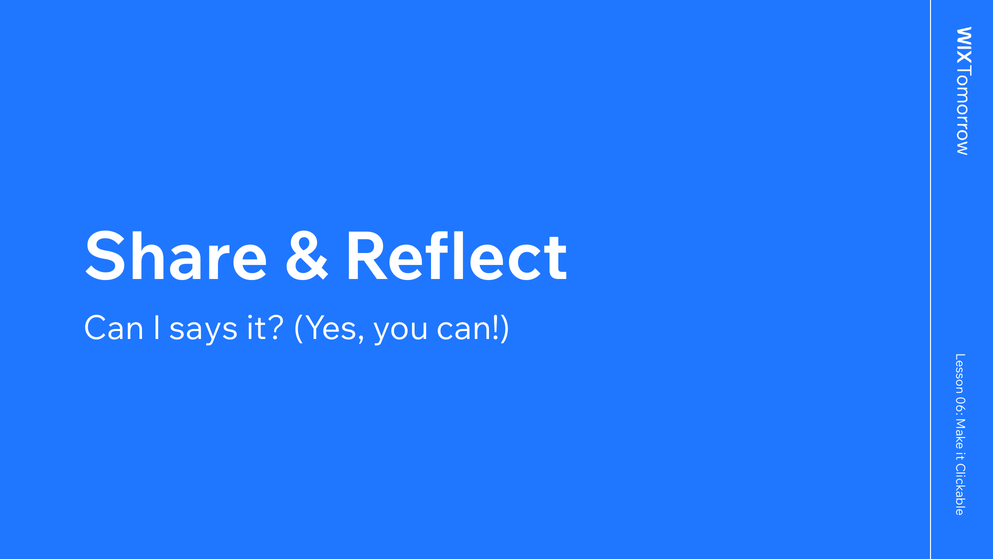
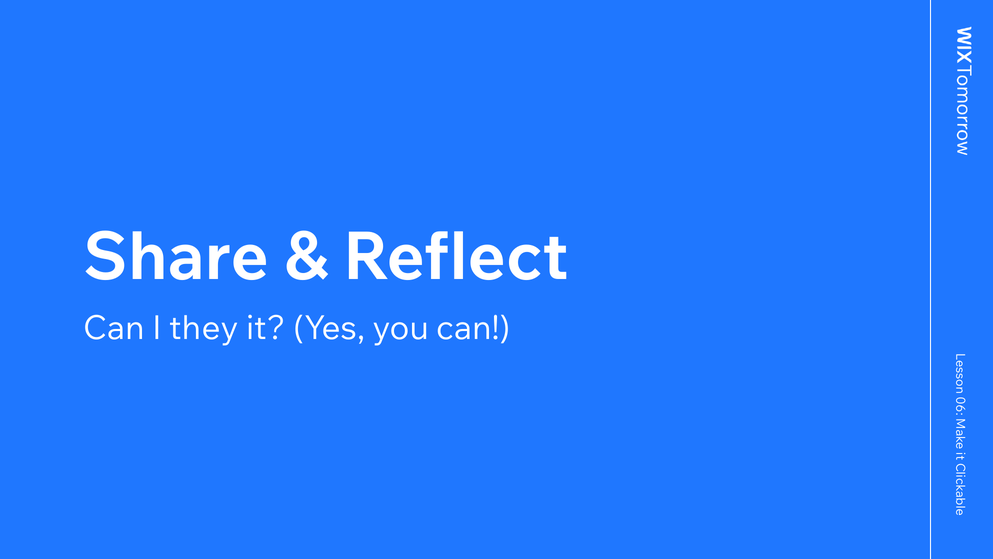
says: says -> they
